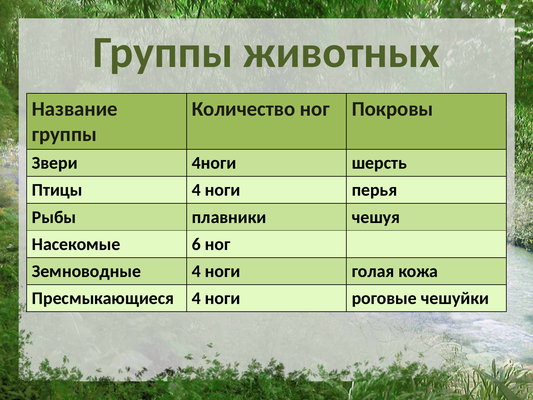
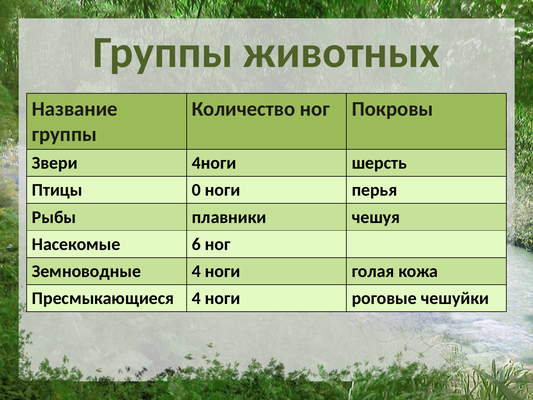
Птицы 4: 4 -> 0
